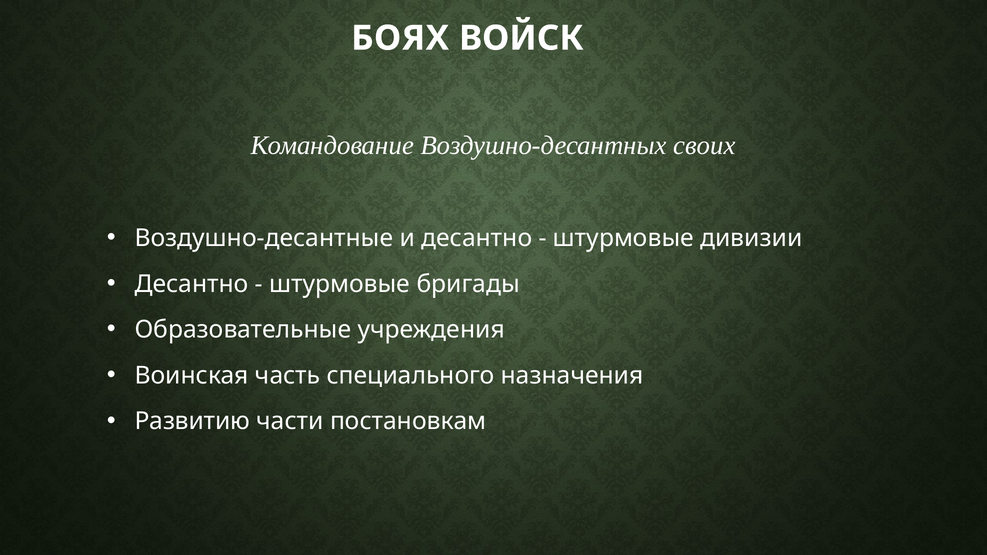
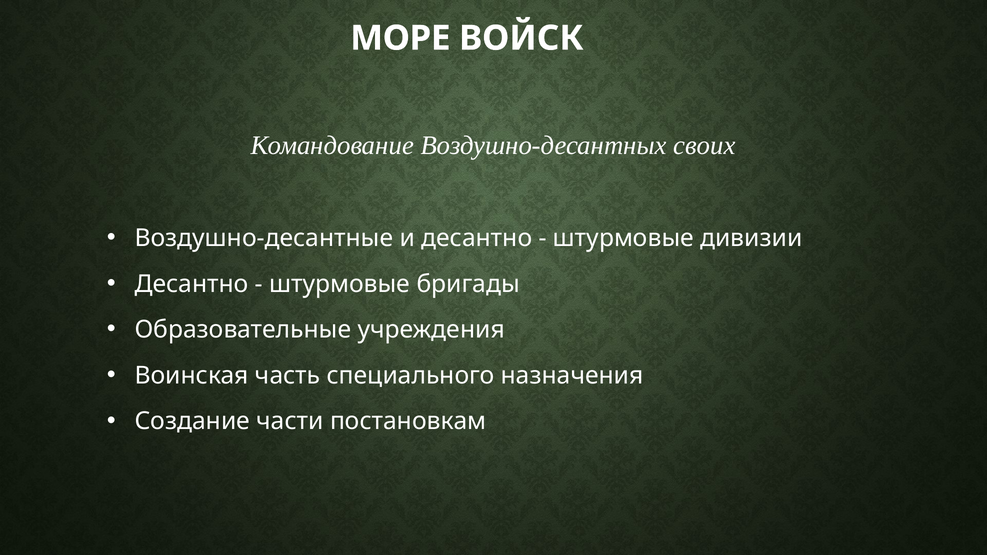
БОЯХ: БОЯХ -> МОРЕ
Развитию: Развитию -> Создание
